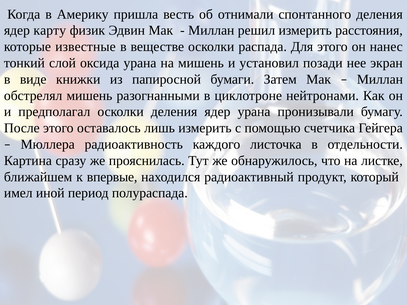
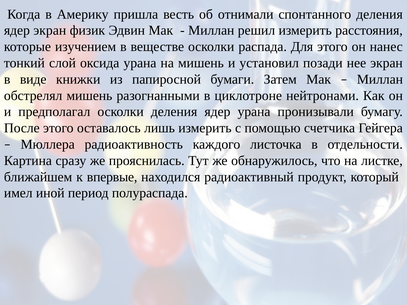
ядер карту: карту -> экран
известные: известные -> изучением
